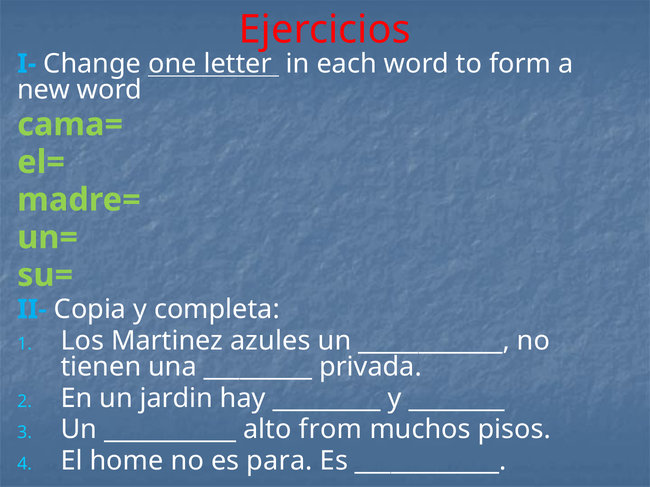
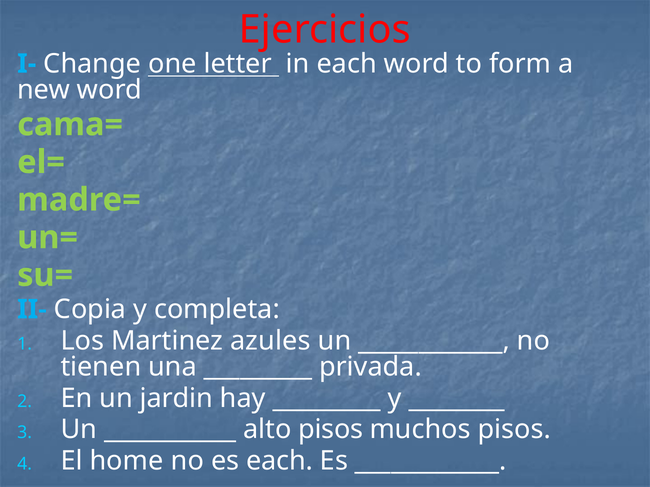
alto from: from -> pisos
es para: para -> each
